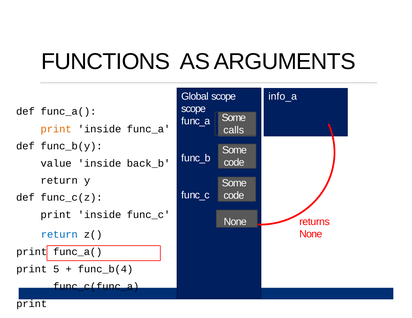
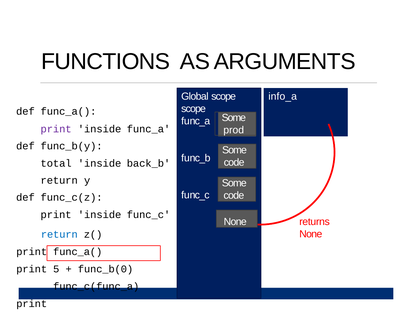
print at (56, 129) colour: orange -> purple
calls: calls -> prod
value: value -> total
func_b(4: func_b(4 -> func_b(0
